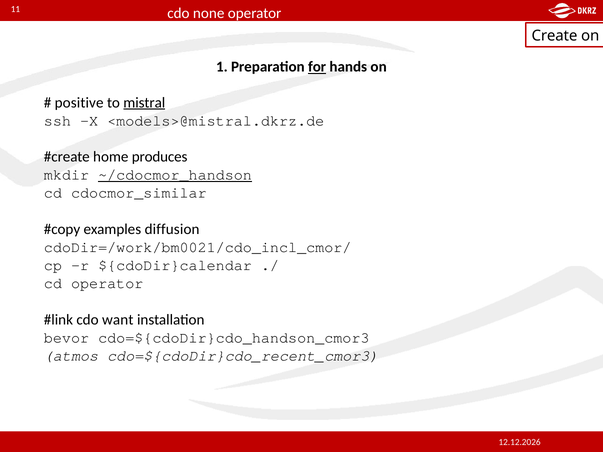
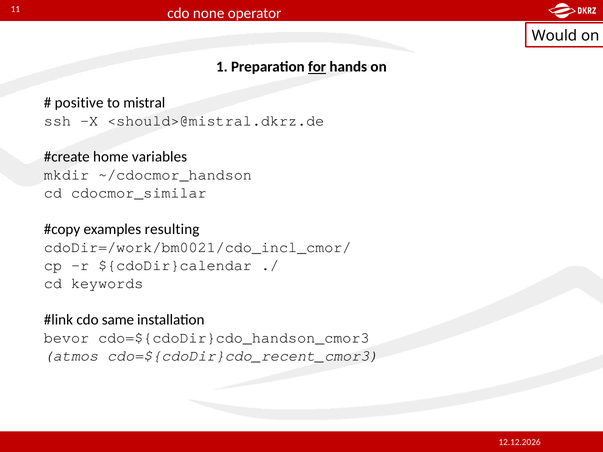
Create: Create -> Would
mistral underline: present -> none
<models>@mistral.dkrz.de: <models>@mistral.dkrz.de -> <should>@mistral.dkrz.de
produces: produces -> variables
~/cdocmor_handson underline: present -> none
diffusion: diffusion -> resulting
cd operator: operator -> keywords
want: want -> same
